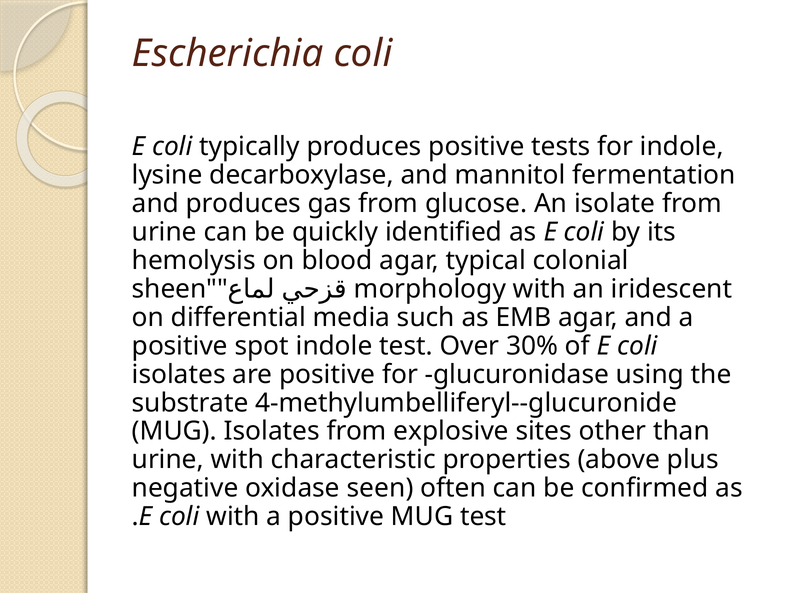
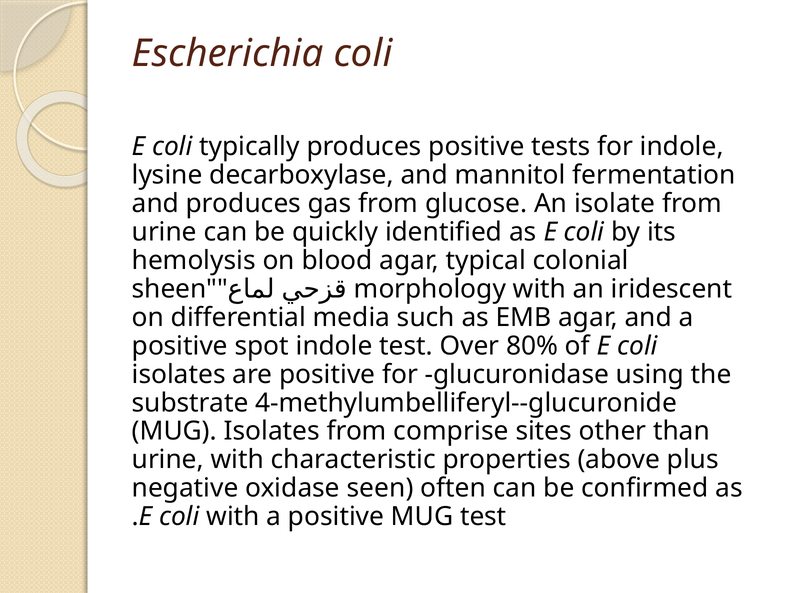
30%: 30% -> 80%
explosive: explosive -> comprise
